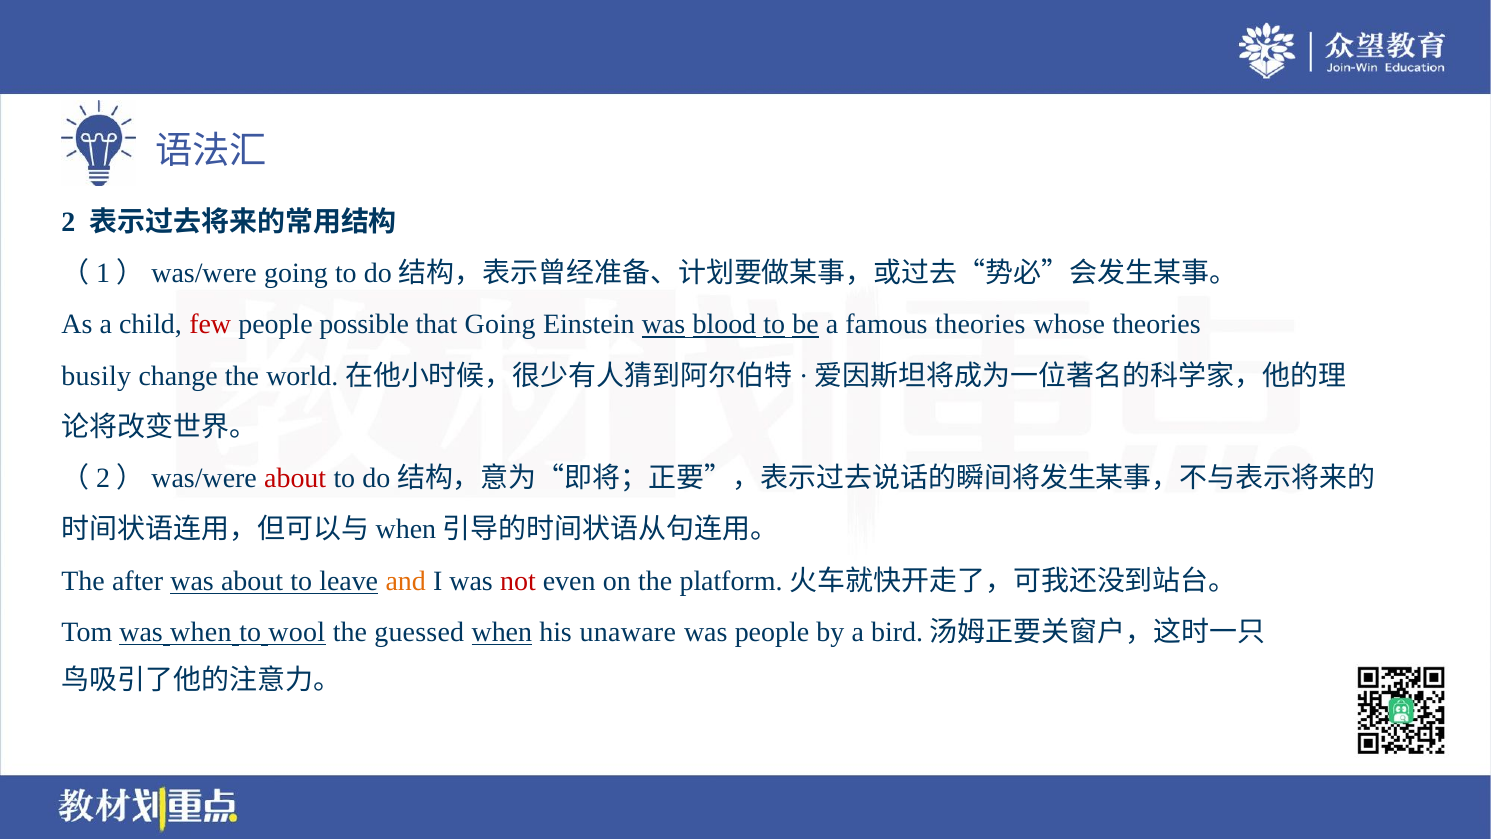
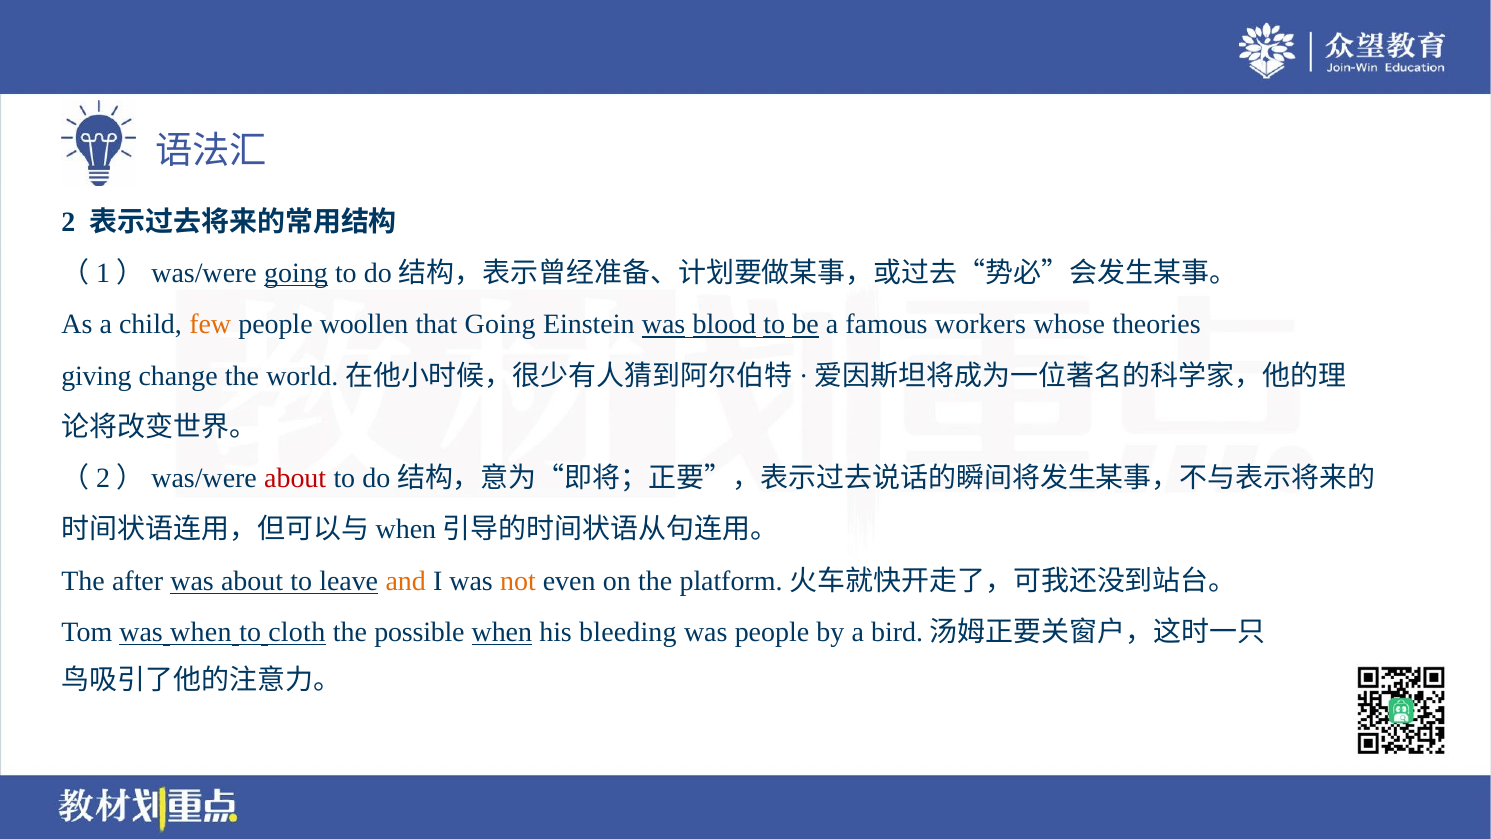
going at (296, 273) underline: none -> present
few colour: red -> orange
possible: possible -> woollen
famous theories: theories -> workers
busily: busily -> giving
not colour: red -> orange
wool: wool -> cloth
guessed: guessed -> possible
unaware: unaware -> bleeding
